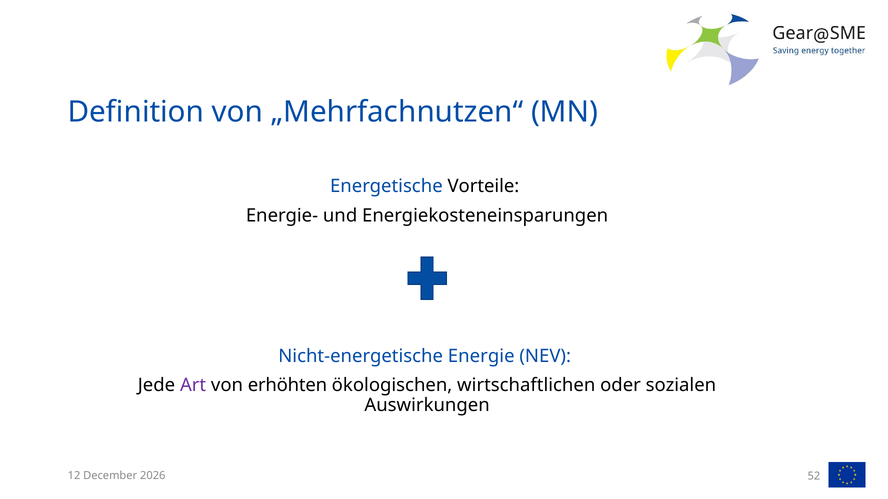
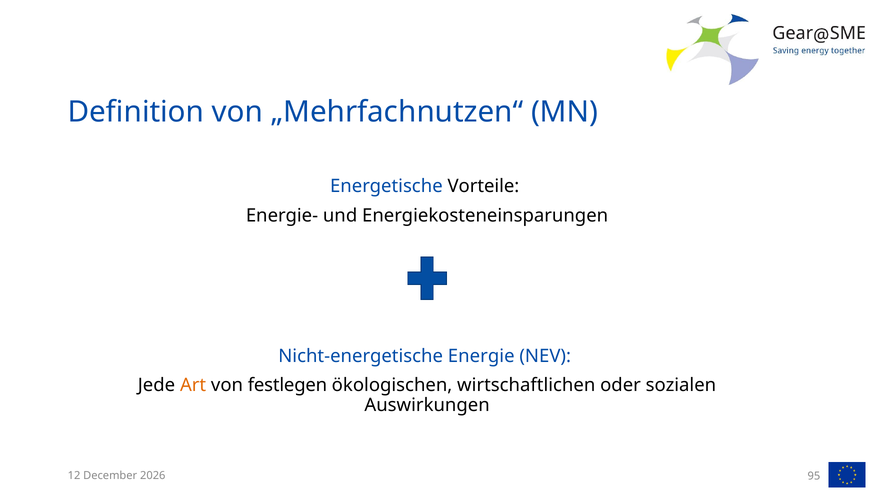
Art colour: purple -> orange
erhöhten: erhöhten -> festlegen
52: 52 -> 95
